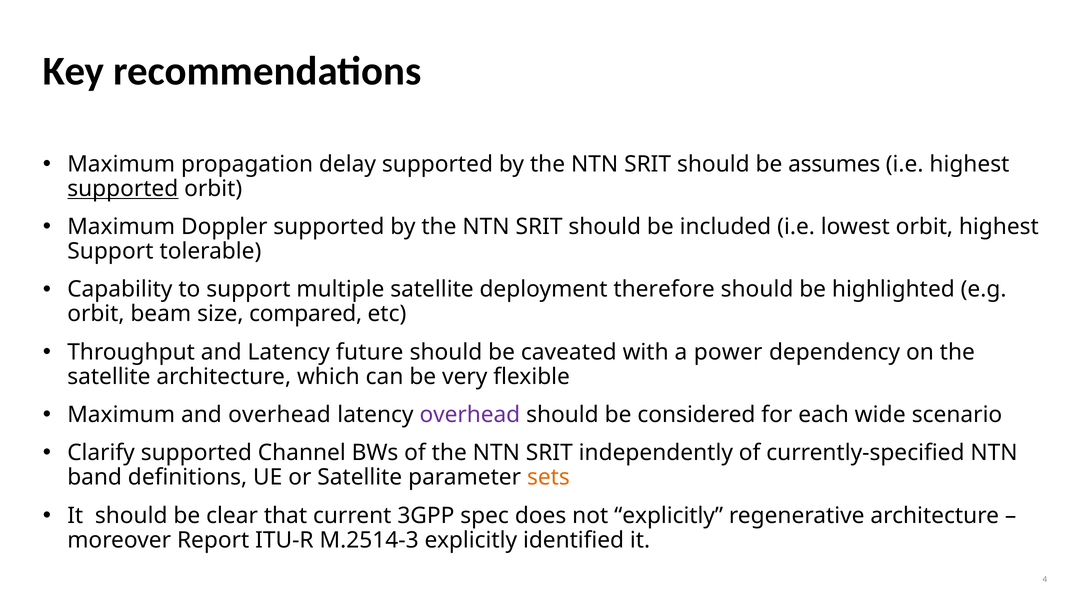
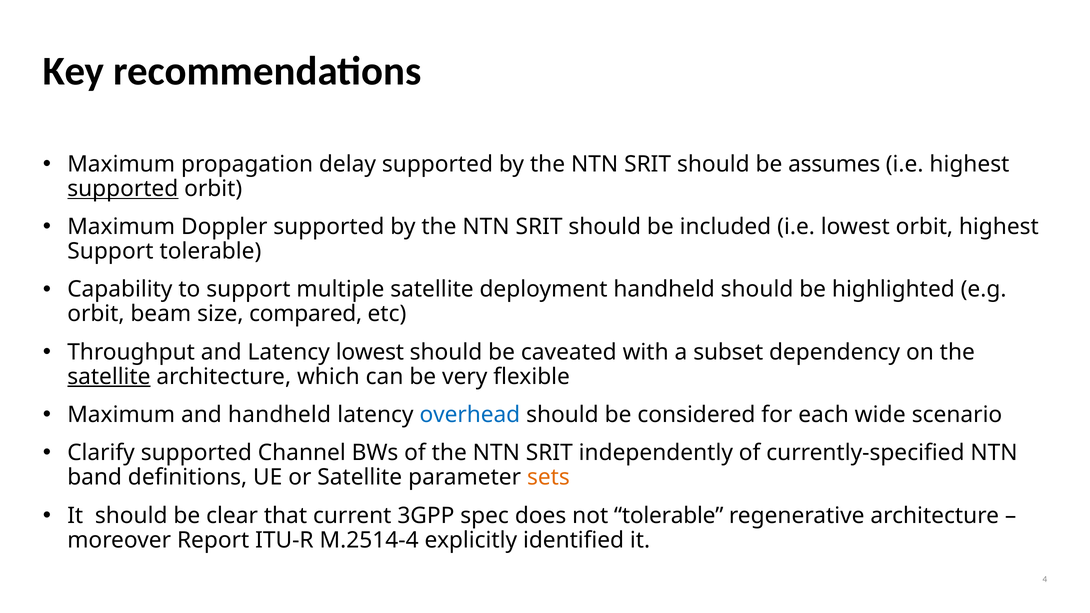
deployment therefore: therefore -> handheld
Latency future: future -> lowest
power: power -> subset
satellite at (109, 377) underline: none -> present
and overhead: overhead -> handheld
overhead at (470, 415) colour: purple -> blue
not explicitly: explicitly -> tolerable
M.2514-3: M.2514-3 -> M.2514-4
